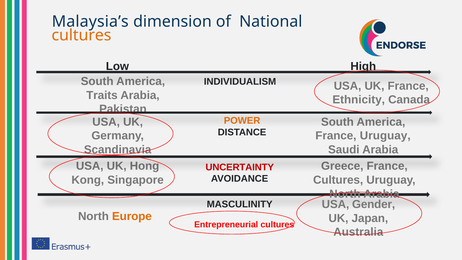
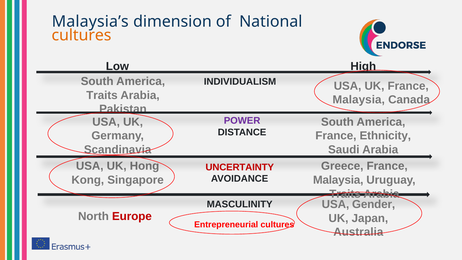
Ethnicity at (359, 100): Ethnicity -> Malaysia
POWER colour: orange -> purple
France Uruguay: Uruguay -> Ethnicity
Cultures at (338, 180): Cultures -> Malaysia
North at (345, 194): North -> Traits
Europe colour: orange -> red
